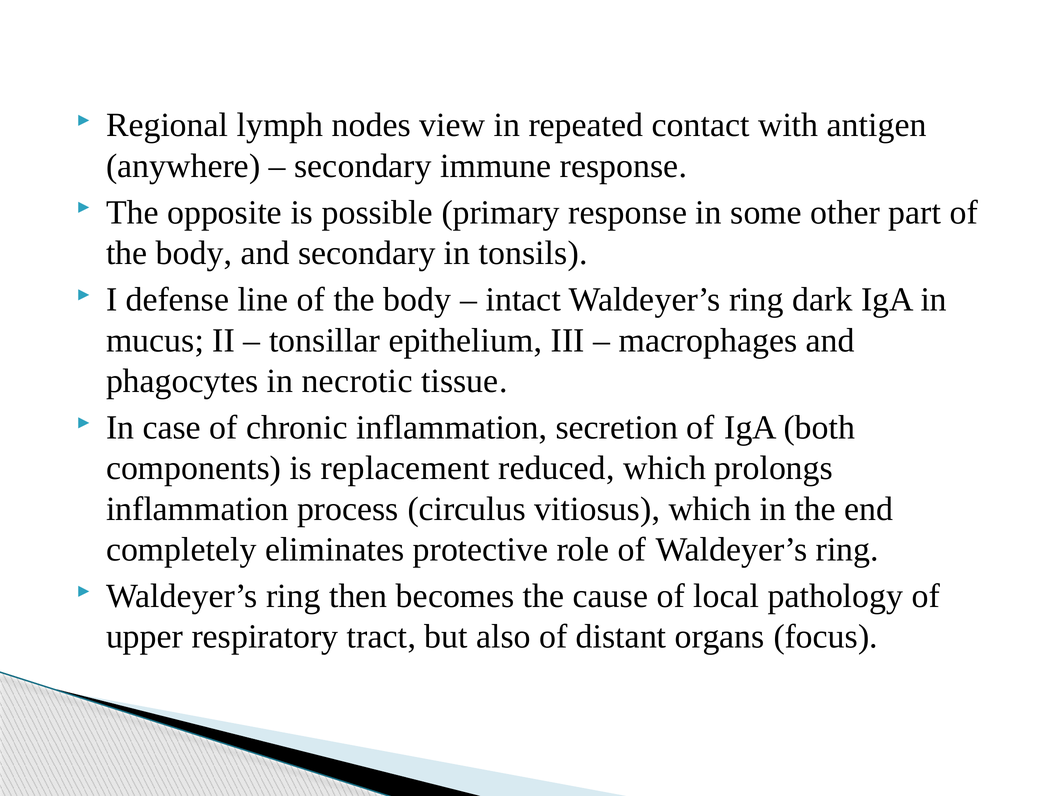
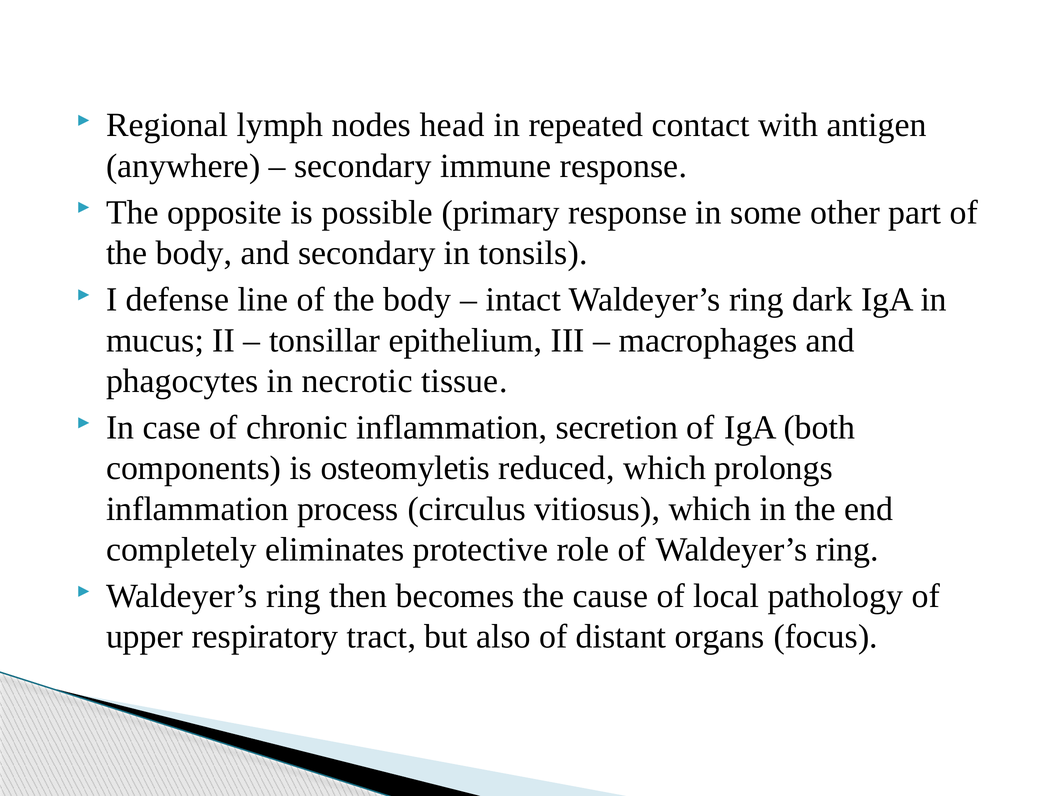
view: view -> head
replacement: replacement -> osteomyletis
